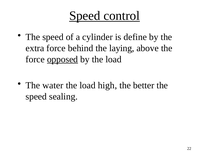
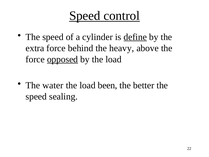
define underline: none -> present
laying: laying -> heavy
high: high -> been
